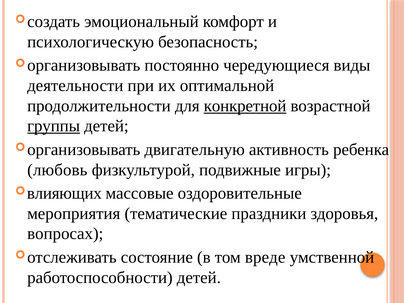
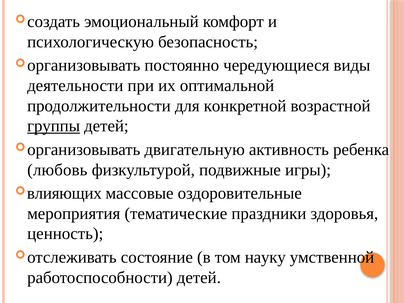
конкретной underline: present -> none
вопросах: вопросах -> ценность
вреде: вреде -> науку
